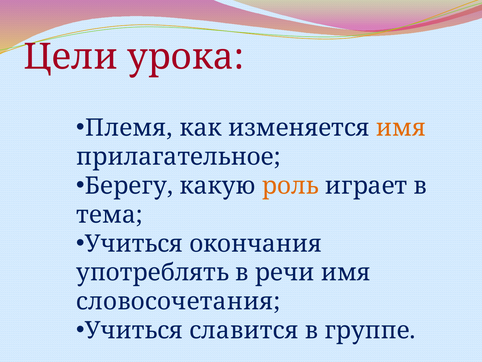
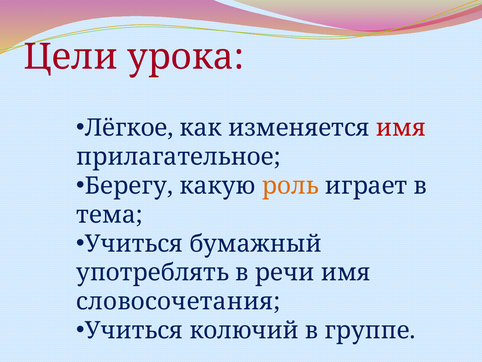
Племя: Племя -> Лёгкое
имя at (401, 128) colour: orange -> red
окончания: окончания -> бумажный
славится: славится -> колючий
